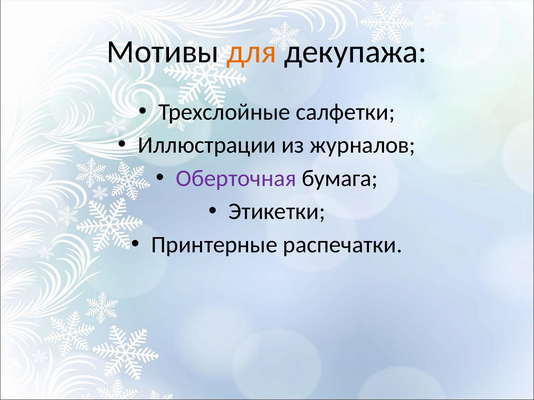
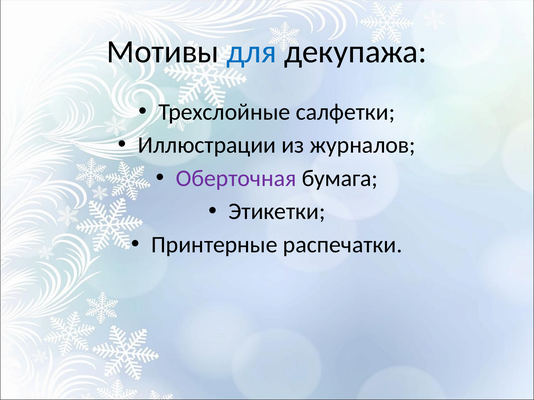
для colour: orange -> blue
